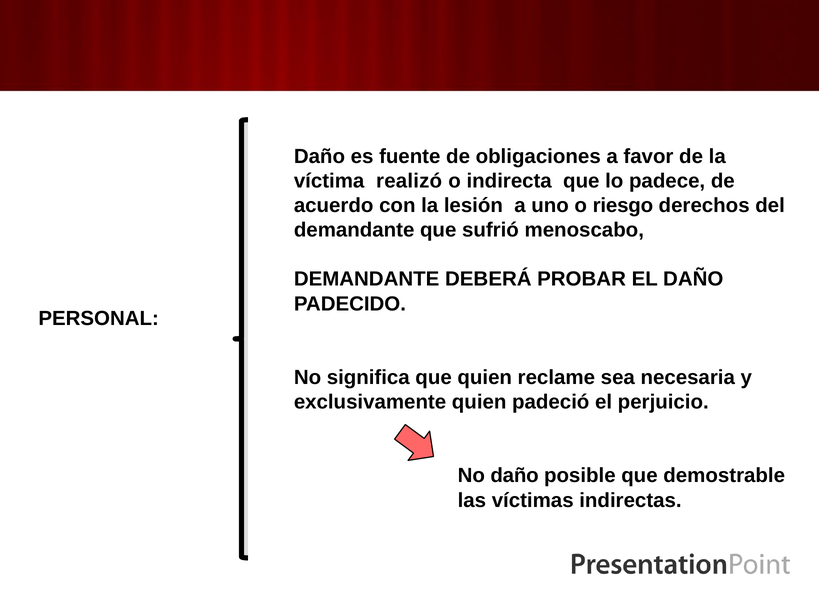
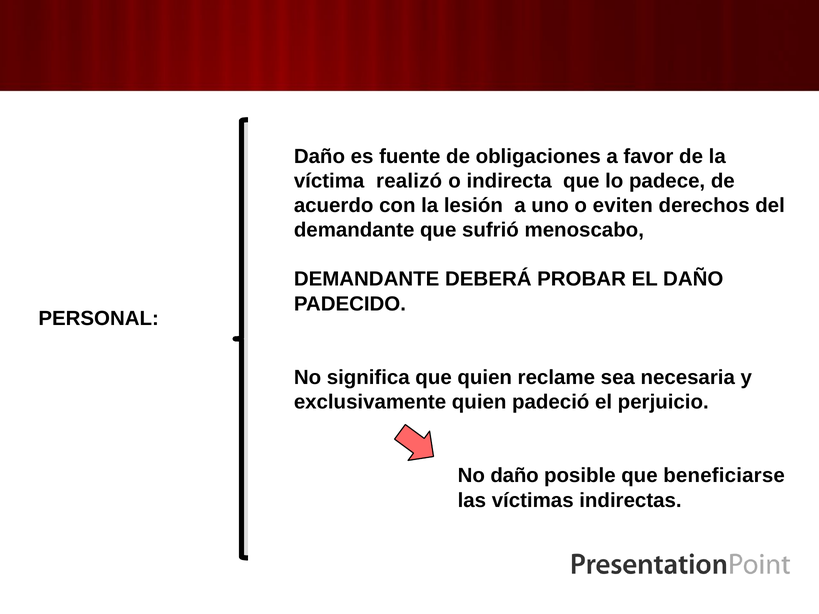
riesgo: riesgo -> eviten
demostrable: demostrable -> beneficiarse
